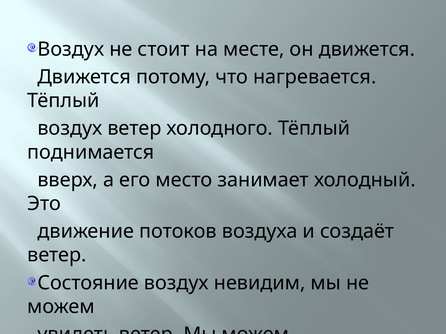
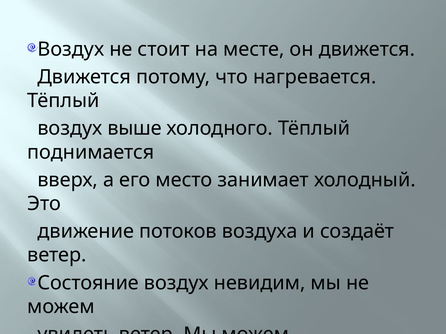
воздух ветер: ветер -> выше
